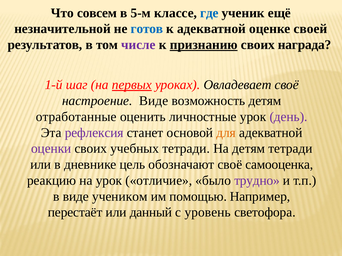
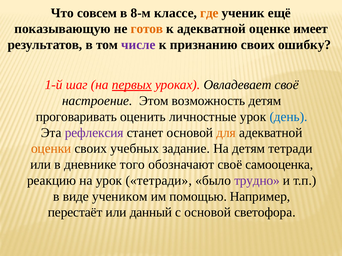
5-м: 5-м -> 8-м
где colour: blue -> orange
незначительной: незначительной -> показывающую
готов colour: blue -> orange
своей: своей -> имеет
признанию underline: present -> none
награда: награда -> ошибку
настроение Виде: Виде -> Этом
отработанные: отработанные -> проговаривать
день colour: purple -> blue
оценки colour: purple -> orange
учебных тетради: тетради -> задание
цель: цель -> того
урок отличие: отличие -> тетради
с уровень: уровень -> основой
